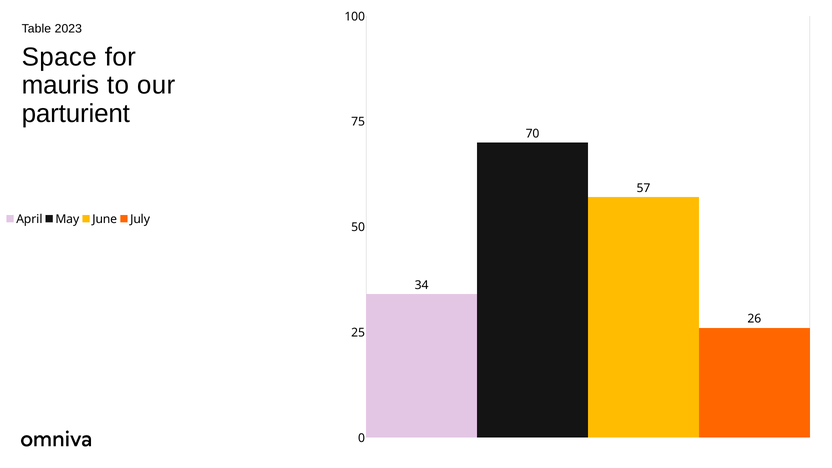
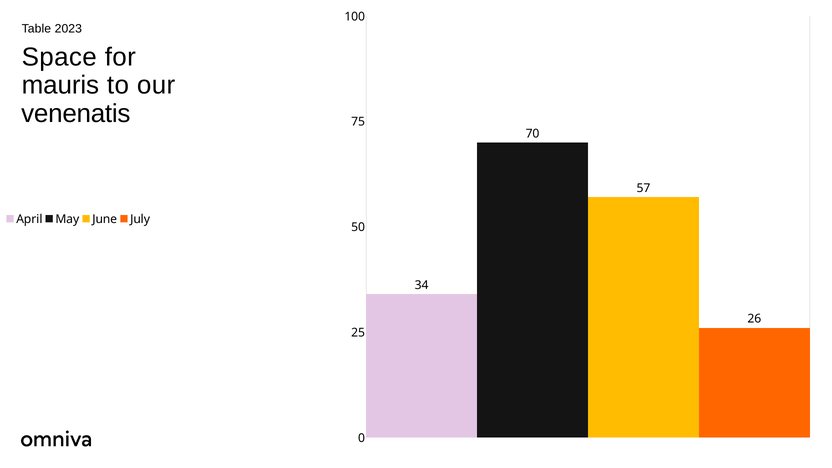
parturient: parturient -> venenatis
